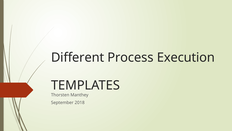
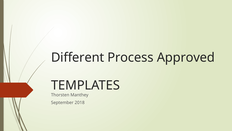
Execution: Execution -> Approved
